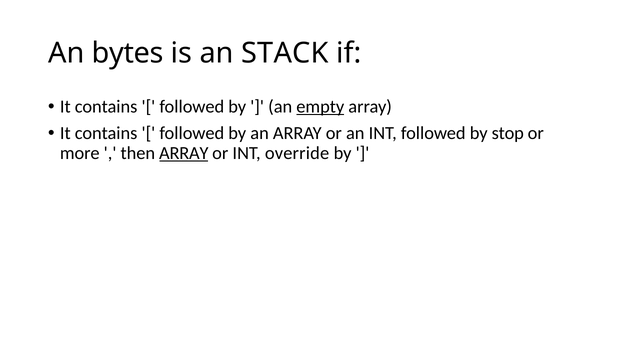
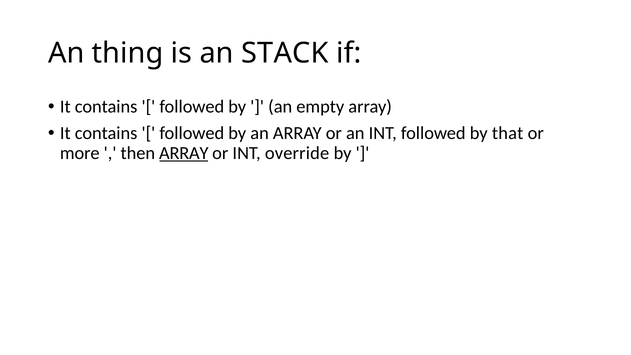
bytes: bytes -> thing
empty underline: present -> none
stop: stop -> that
